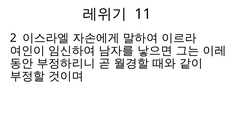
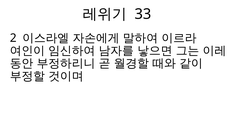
11: 11 -> 33
